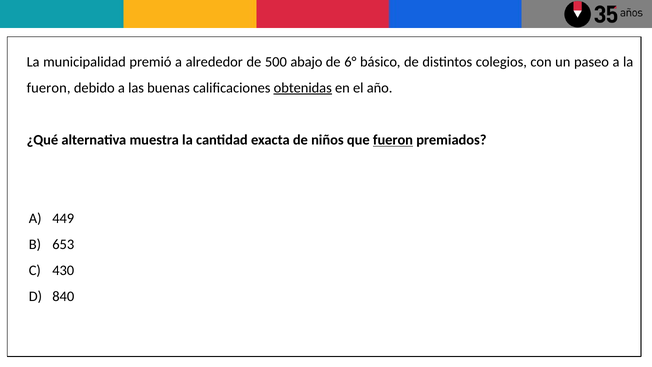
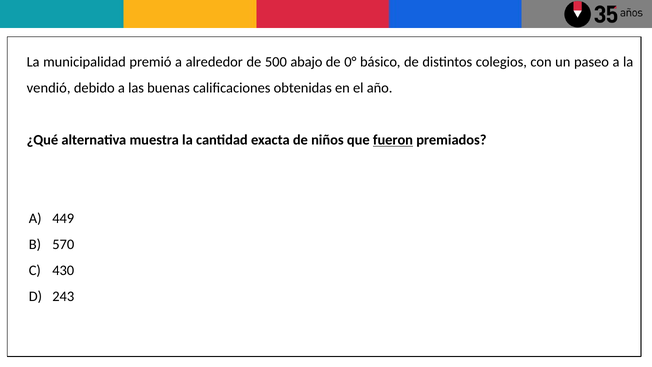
6°: 6° -> 0°
fueron at (49, 88): fueron -> vendió
obtenidas underline: present -> none
653: 653 -> 570
840: 840 -> 243
